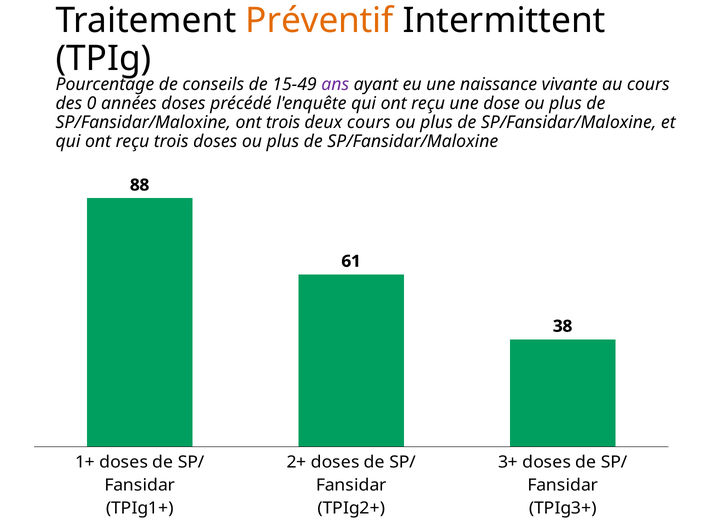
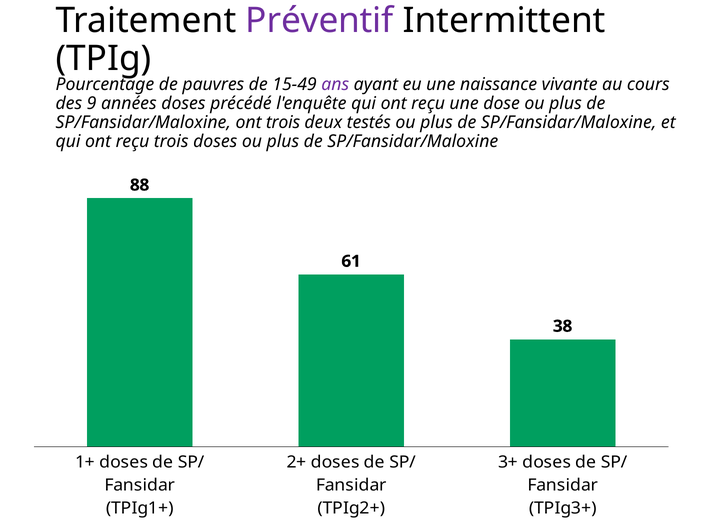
Préventif colour: orange -> purple
conseils: conseils -> pauvres
0: 0 -> 9
deux cours: cours -> testés
